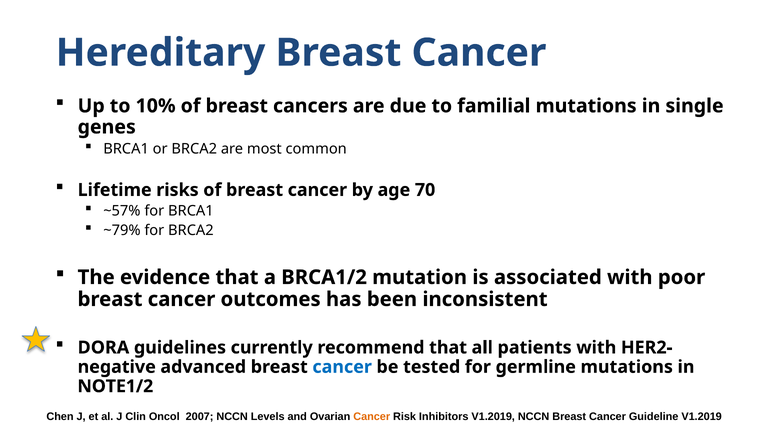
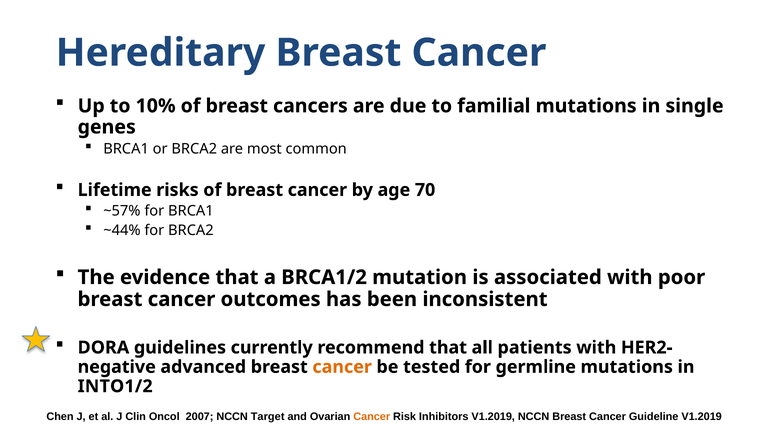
~79%: ~79% -> ~44%
cancer at (342, 367) colour: blue -> orange
NOTE1/2: NOTE1/2 -> INTO1/2
Levels: Levels -> Target
